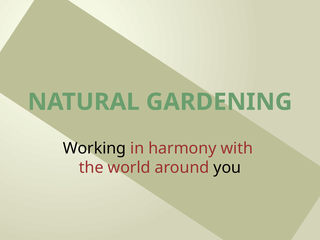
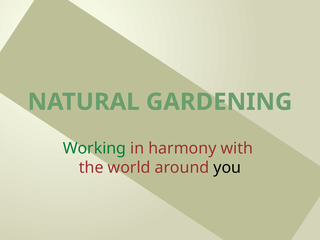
Working colour: black -> green
